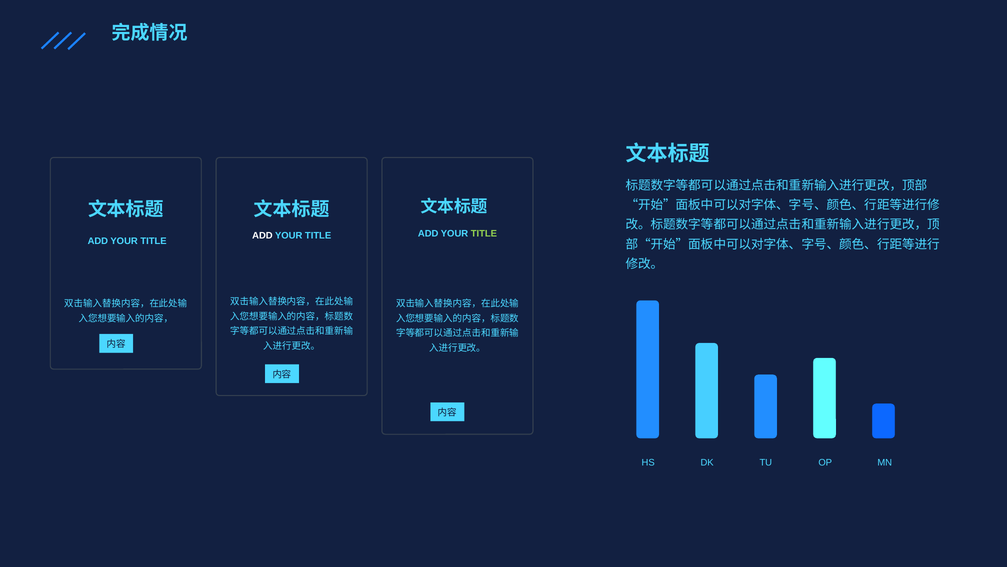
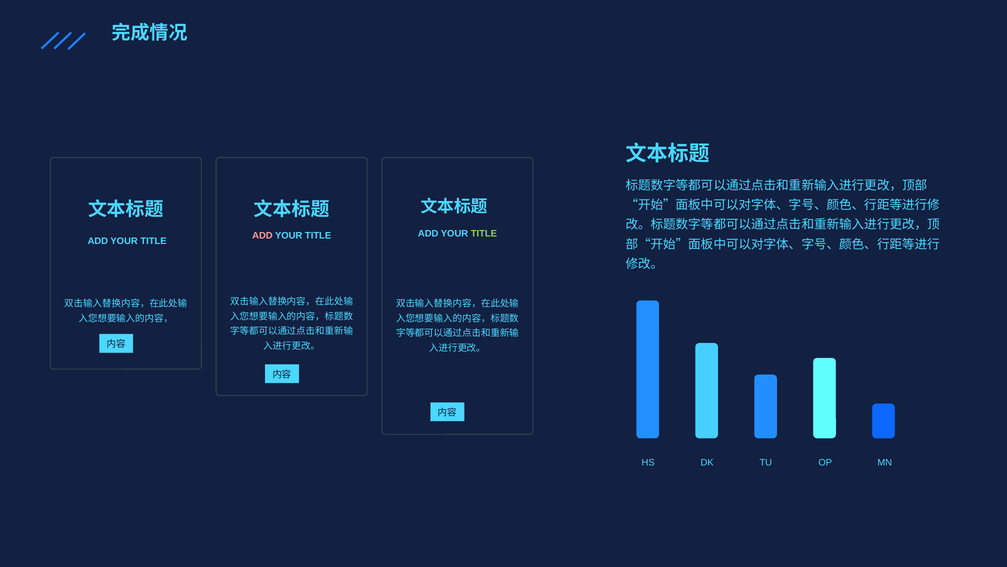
ADD at (262, 235) colour: white -> pink
